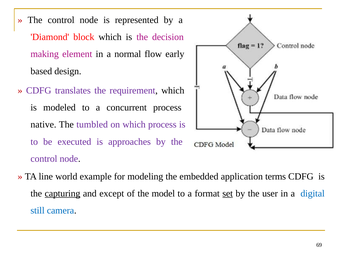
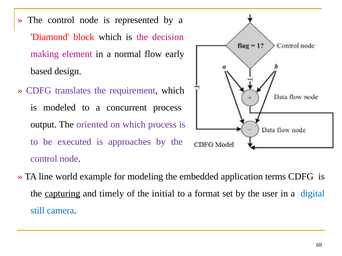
native: native -> output
tumbled: tumbled -> oriented
except: except -> timely
model: model -> initial
set underline: present -> none
